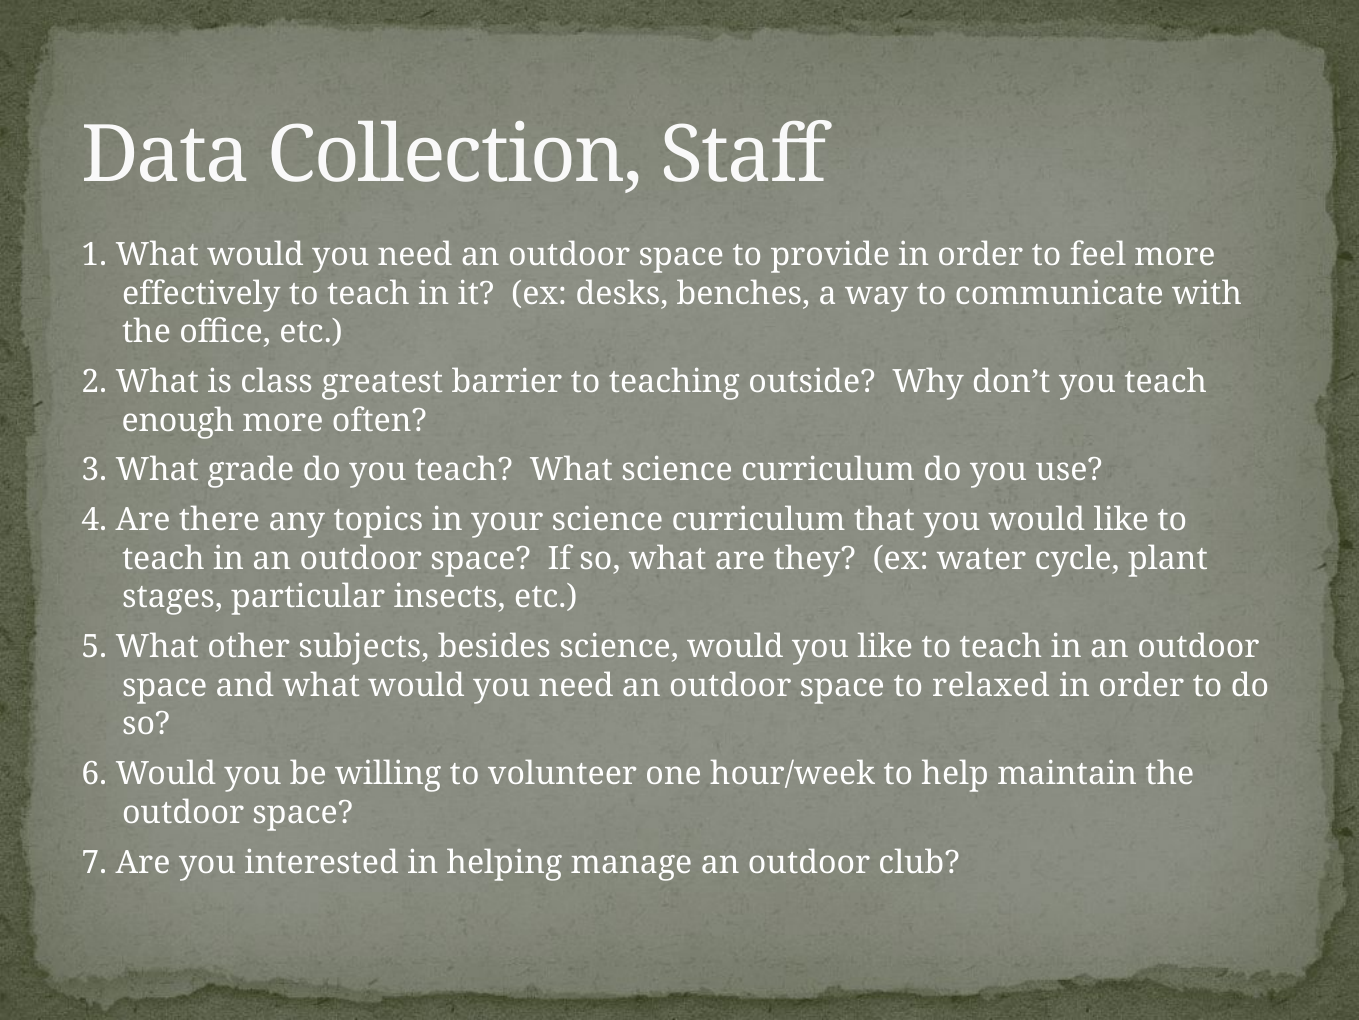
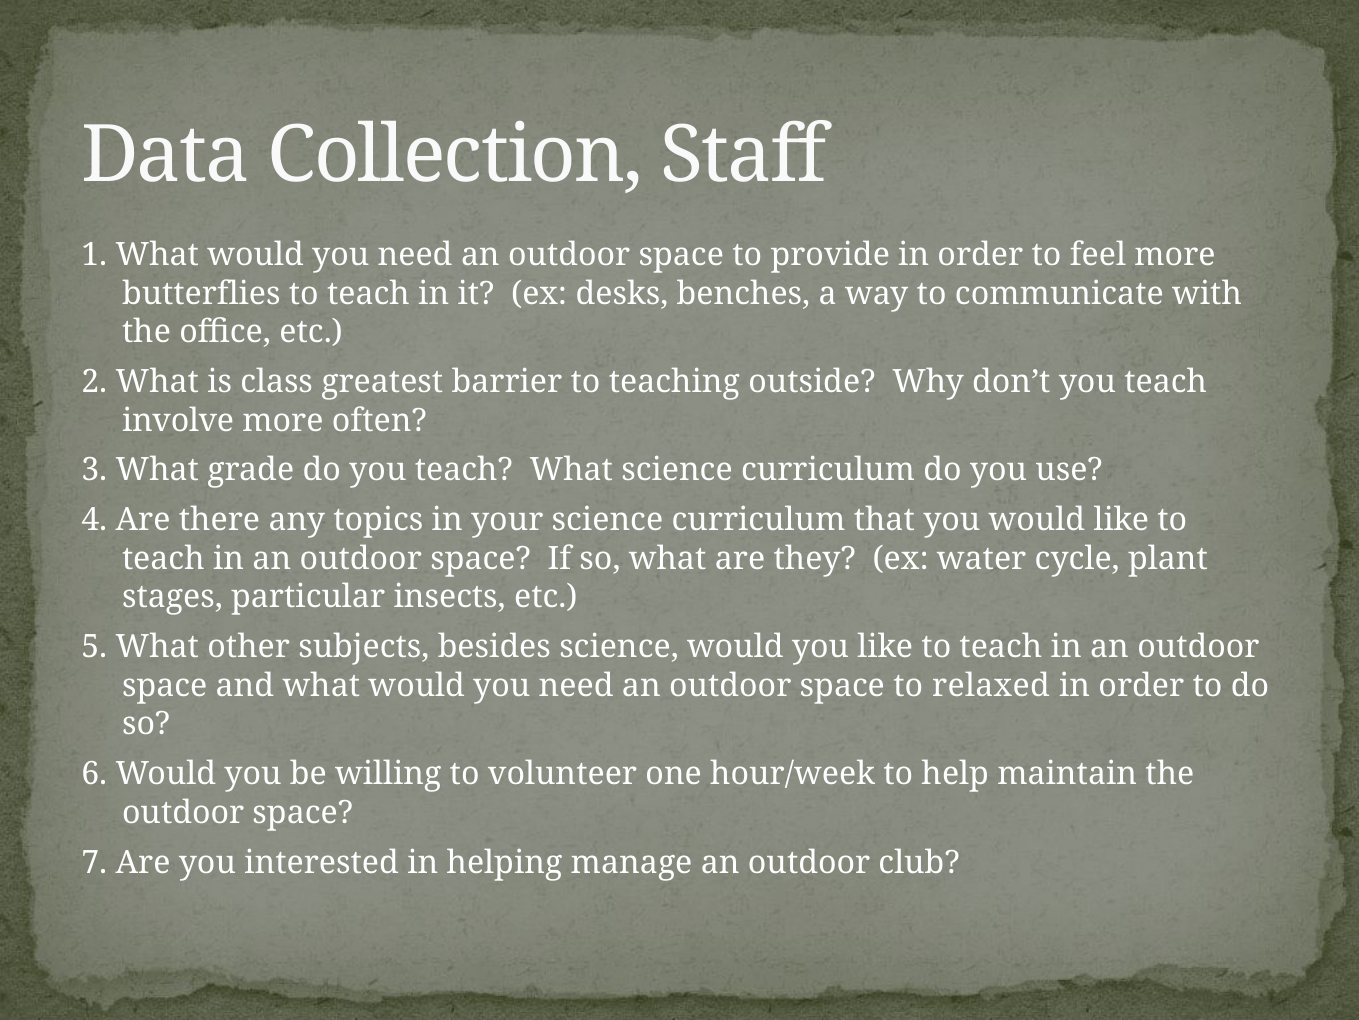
effectively: effectively -> butterflies
enough: enough -> involve
